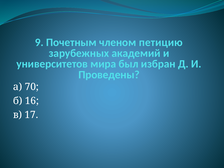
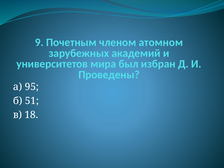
петицию: петицию -> атомном
70: 70 -> 95
16: 16 -> 51
17: 17 -> 18
